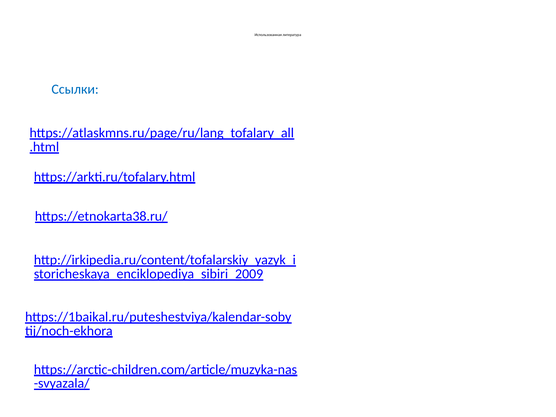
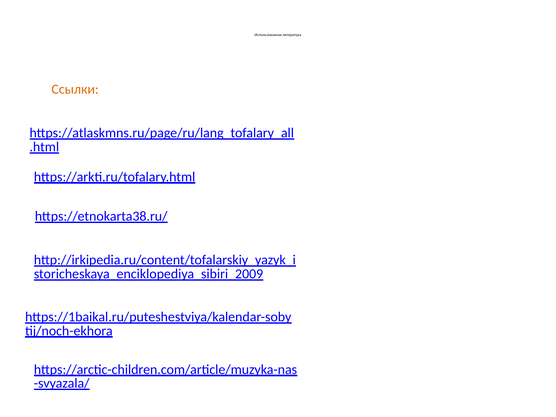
Ссылки colour: blue -> orange
